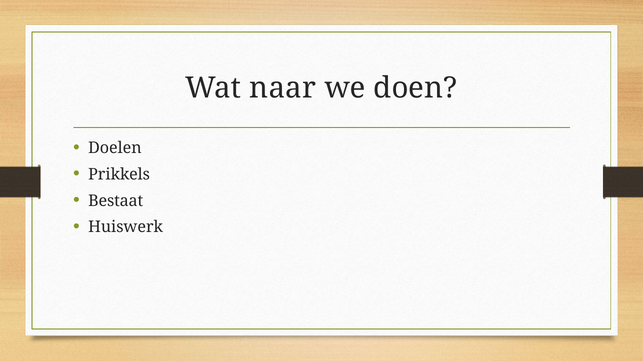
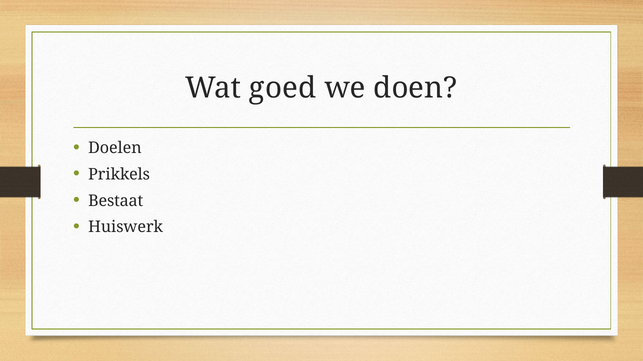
naar: naar -> goed
